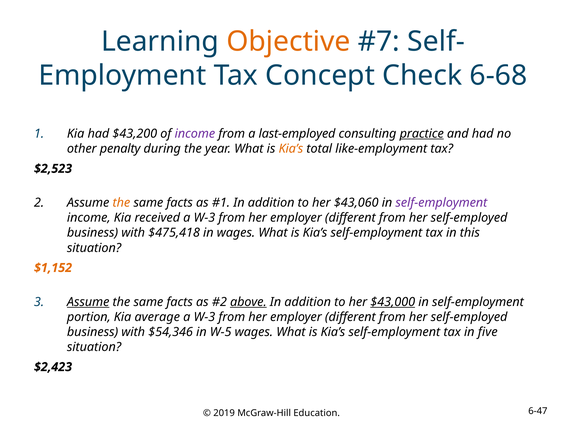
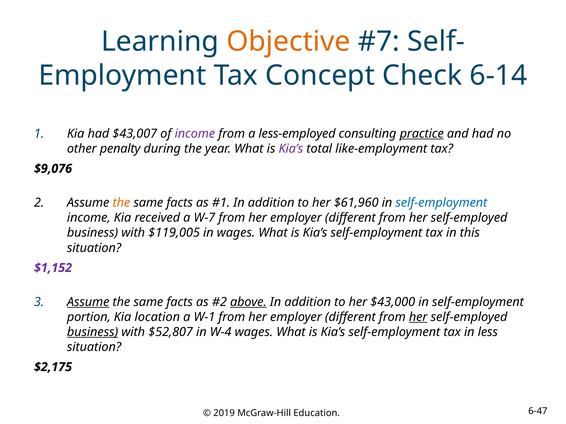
6-68: 6-68 -> 6-14
$43,200: $43,200 -> $43,007
last-employed: last-employed -> less-employed
Kia’s at (291, 149) colour: orange -> purple
$2,523: $2,523 -> $9,076
$43,060: $43,060 -> $61,960
self-employment at (441, 203) colour: purple -> blue
received a W-3: W-3 -> W-7
$475,418: $475,418 -> $119,005
$1,152 colour: orange -> purple
$43,000 underline: present -> none
average: average -> location
W-3 at (204, 317): W-3 -> W-1
her at (418, 317) underline: none -> present
business at (93, 332) underline: none -> present
$54,346: $54,346 -> $52,807
W-5: W-5 -> W-4
five: five -> less
$2,423: $2,423 -> $2,175
